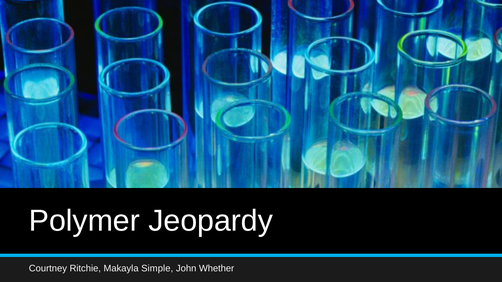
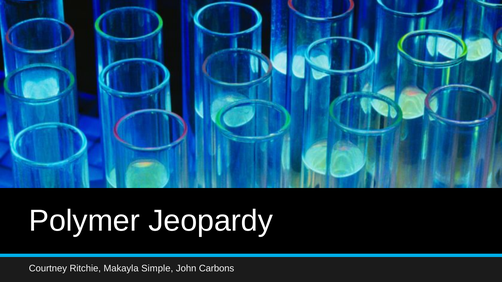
Whether: Whether -> Carbons
